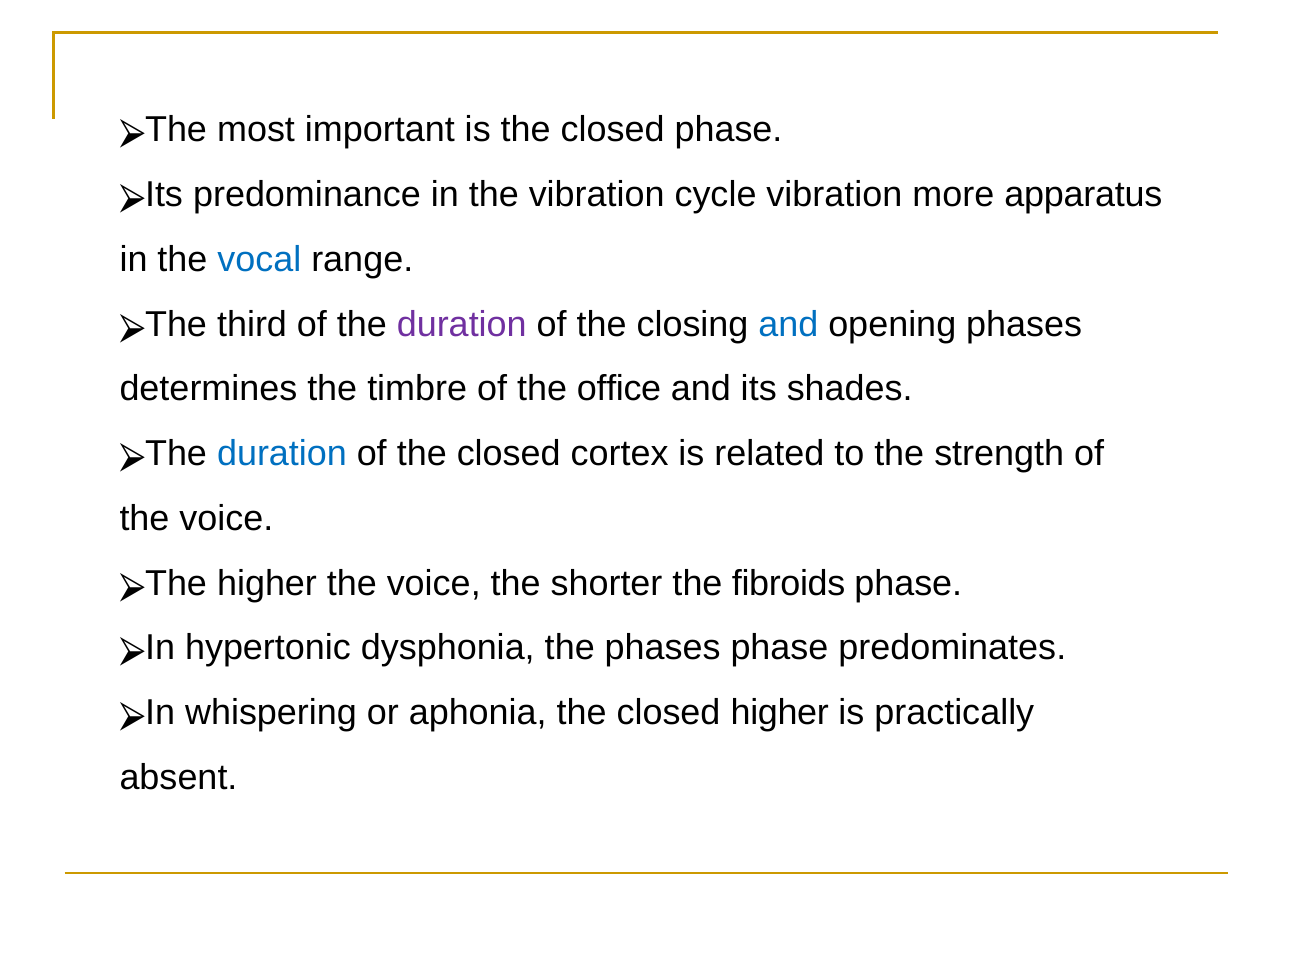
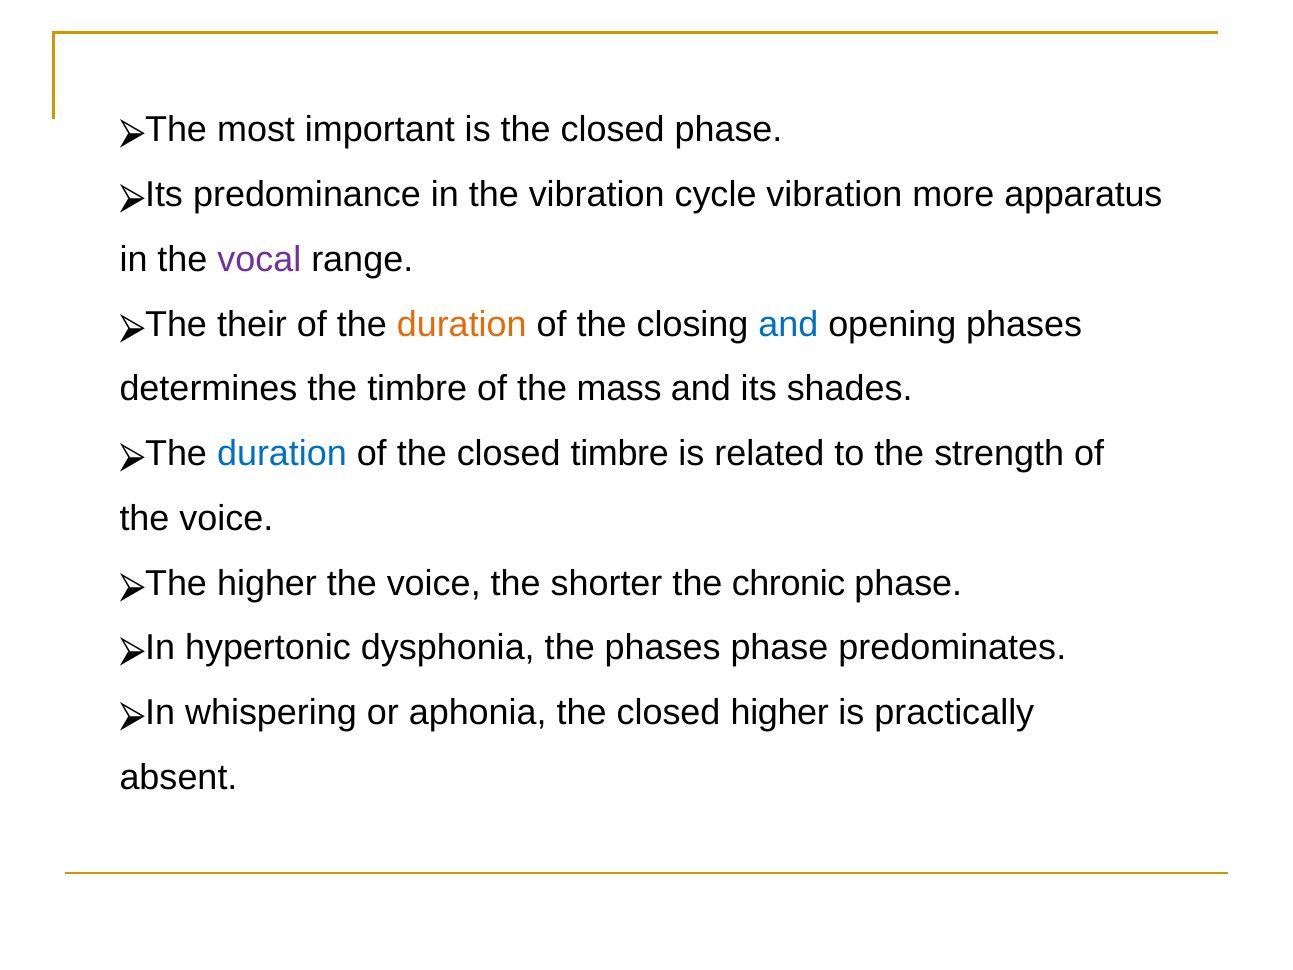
vocal colour: blue -> purple
third: third -> their
duration at (462, 324) colour: purple -> orange
office: office -> mass
closed cortex: cortex -> timbre
fibroids: fibroids -> chronic
